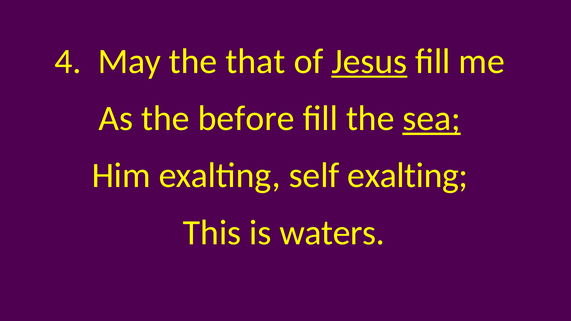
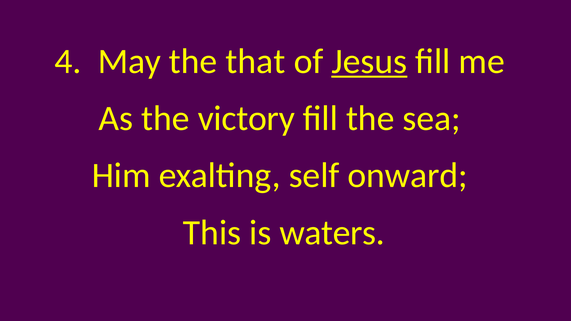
before: before -> victory
sea underline: present -> none
self exalting: exalting -> onward
